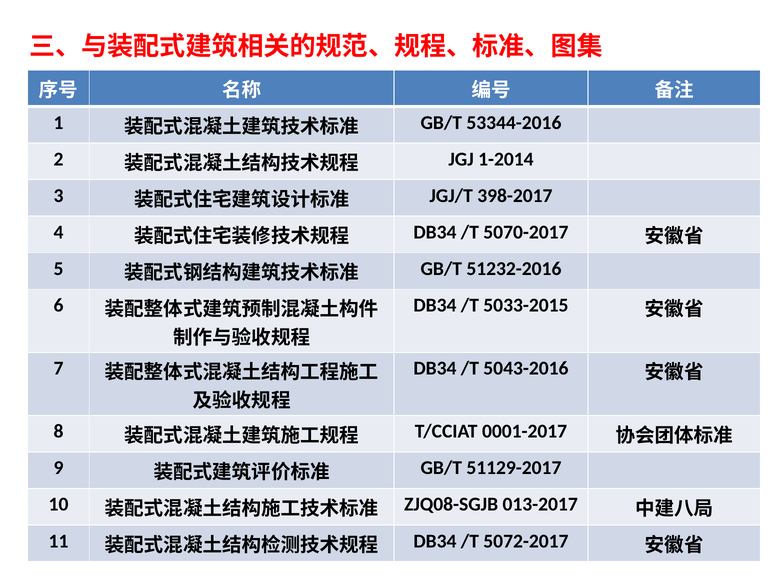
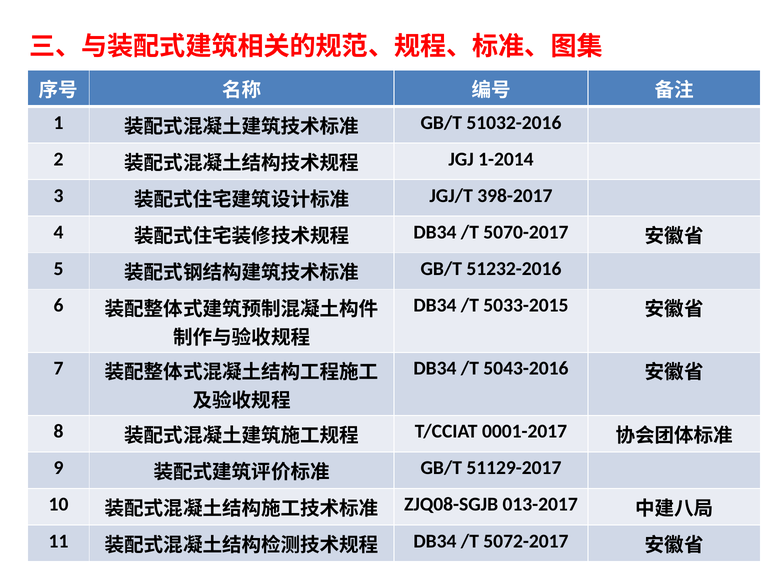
53344-2016: 53344-2016 -> 51032-2016
